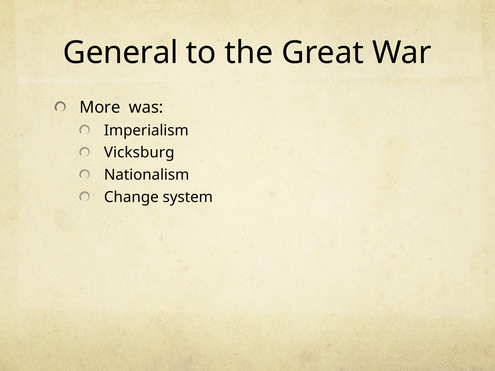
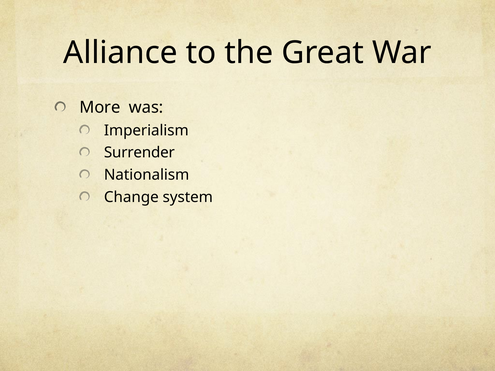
General: General -> Alliance
Vicksburg: Vicksburg -> Surrender
